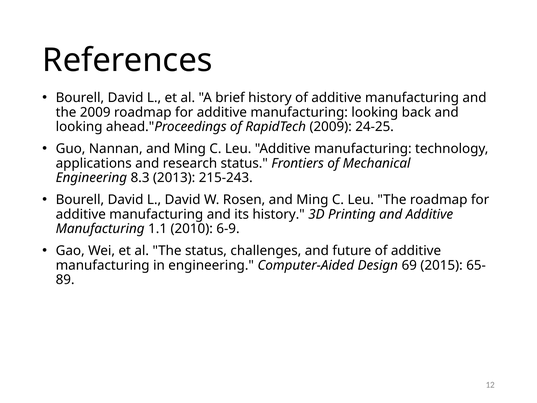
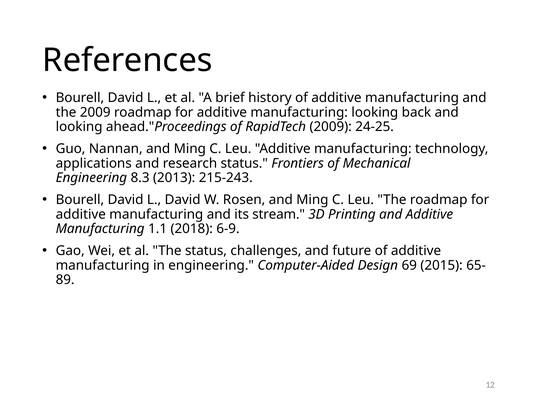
its history: history -> stream
2010: 2010 -> 2018
